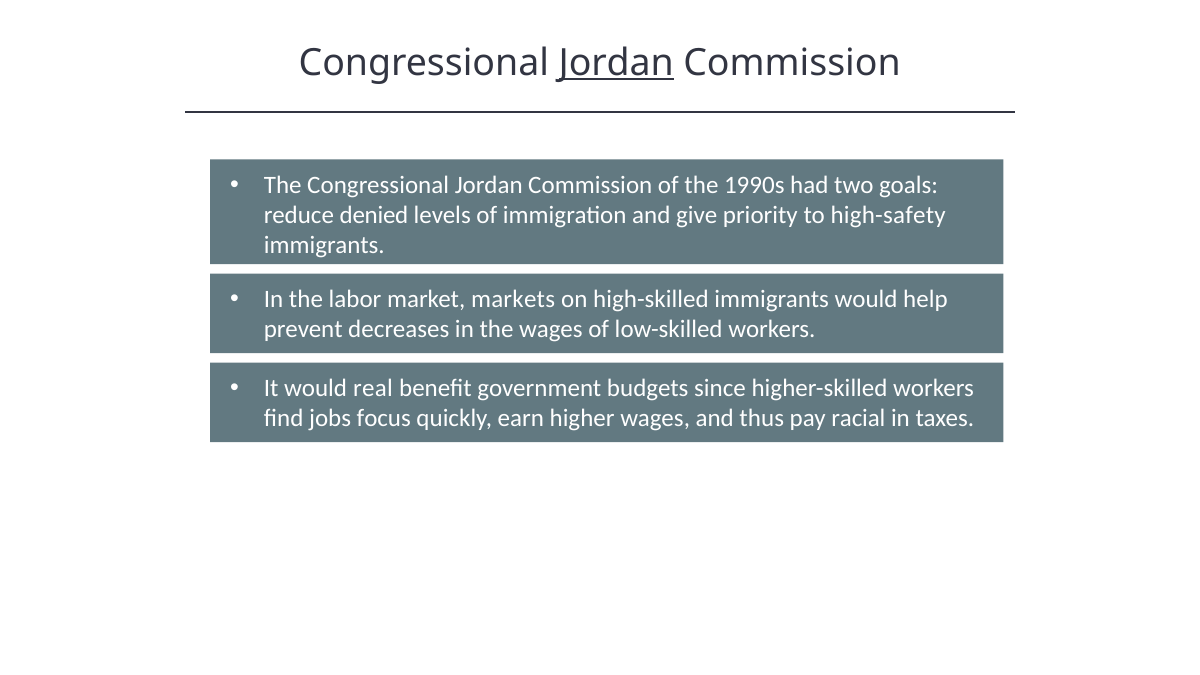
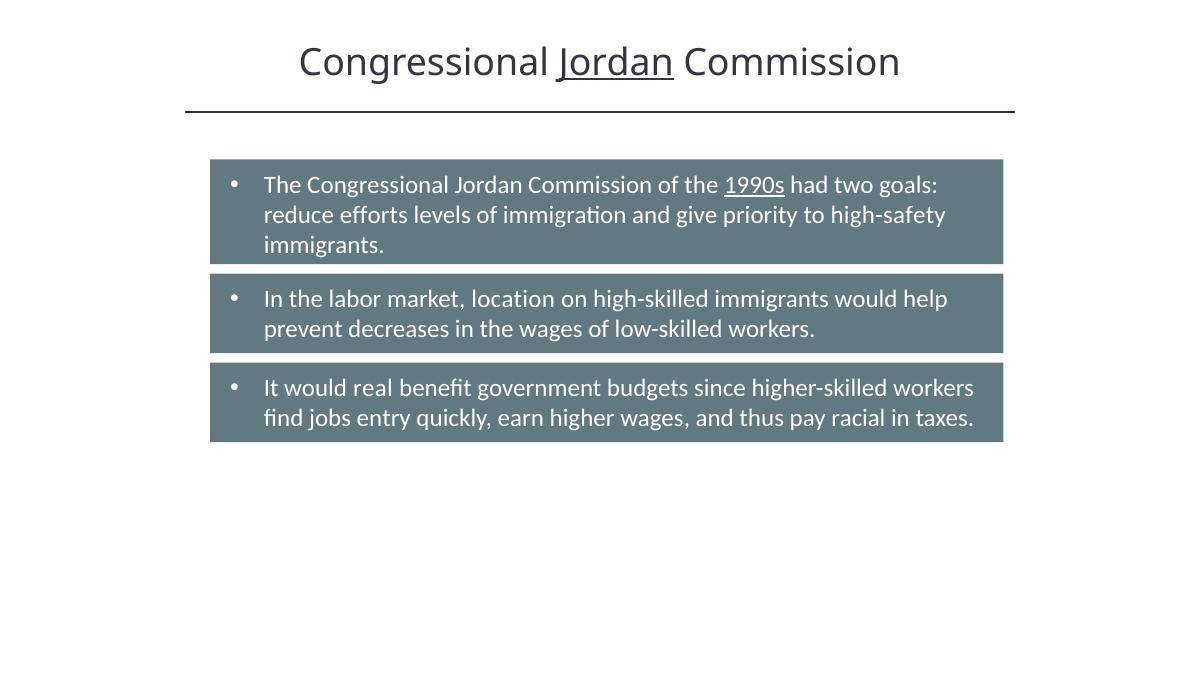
1990s underline: none -> present
denied: denied -> efforts
markets: markets -> location
focus: focus -> entry
